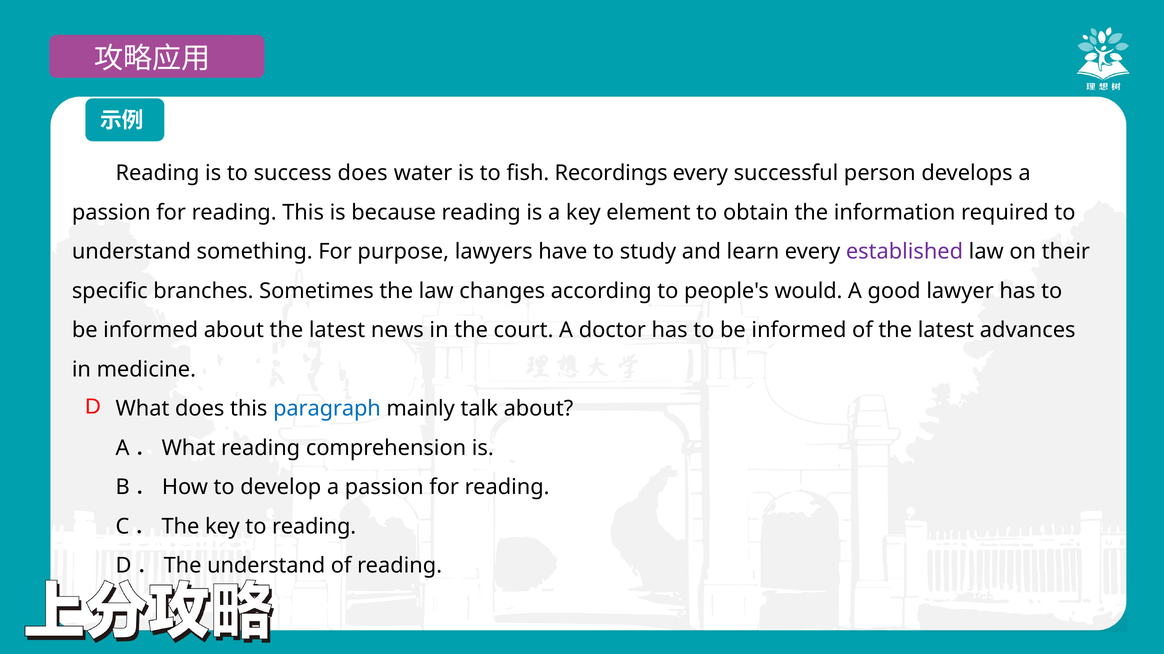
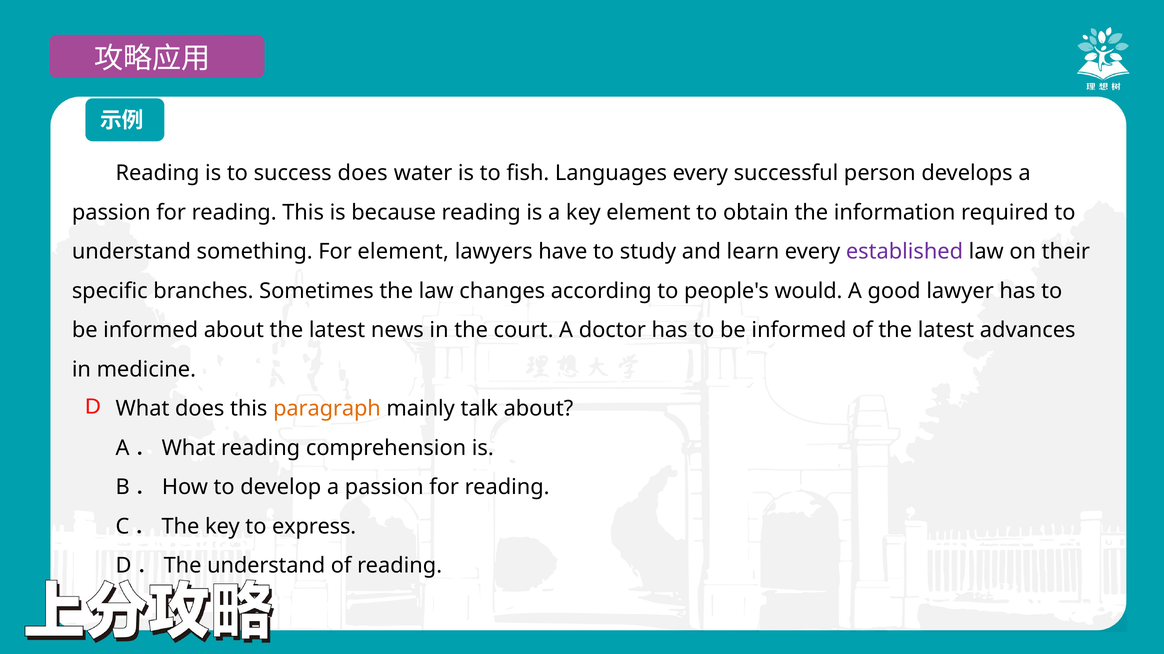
Recordings: Recordings -> Languages
For purpose: purpose -> element
paragraph colour: blue -> orange
to reading: reading -> express
